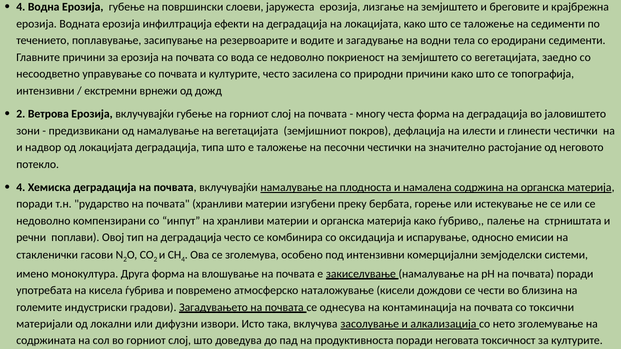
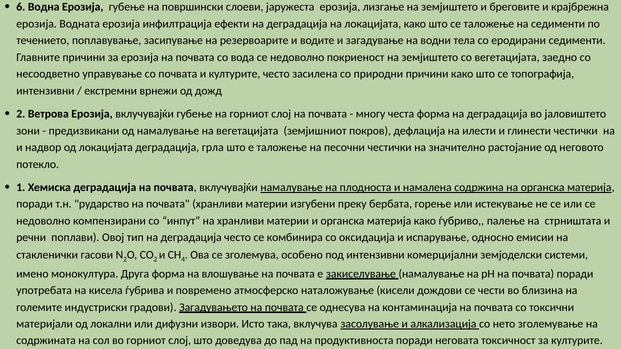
4 at (21, 7): 4 -> 6
типа: типа -> грла
4 at (21, 188): 4 -> 1
